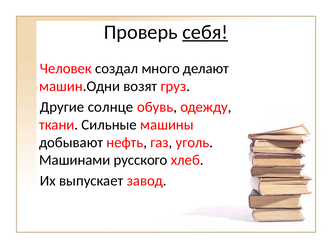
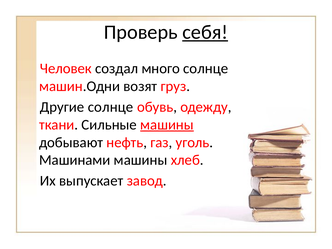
много делают: делают -> солнце
машины at (167, 125) underline: none -> present
Машинами русского: русского -> машины
